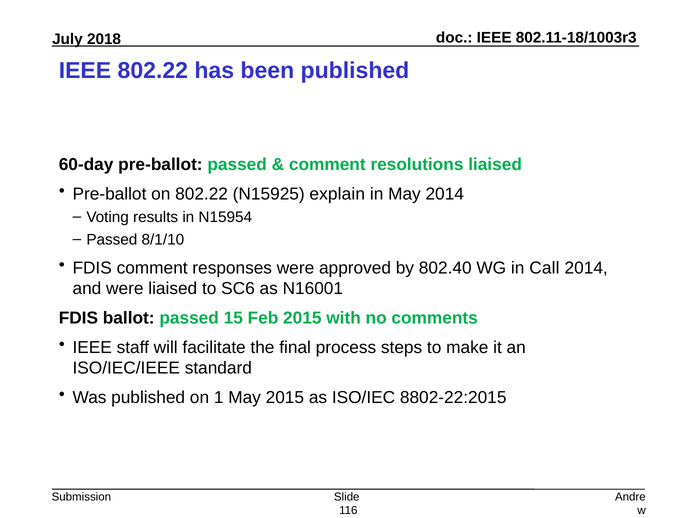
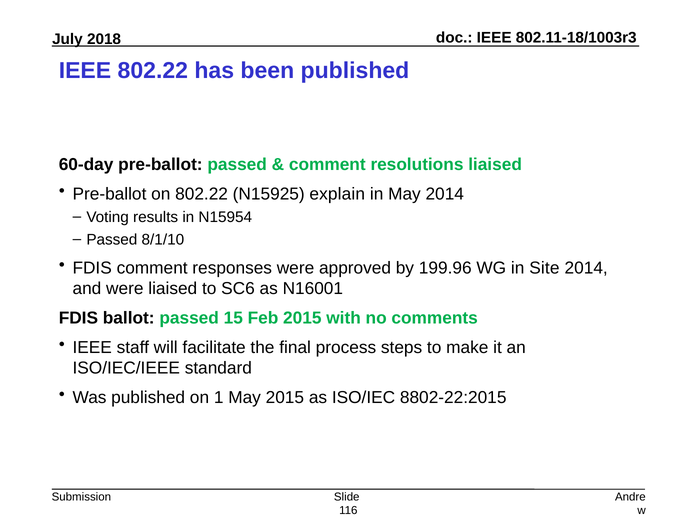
802.40: 802.40 -> 199.96
Call: Call -> Site
